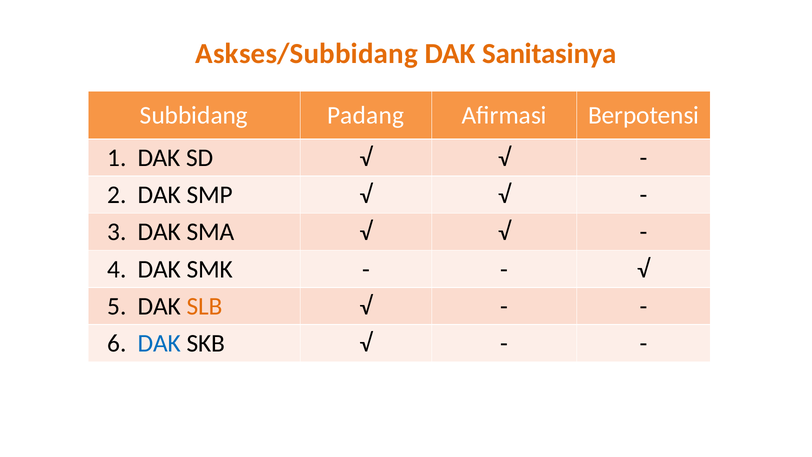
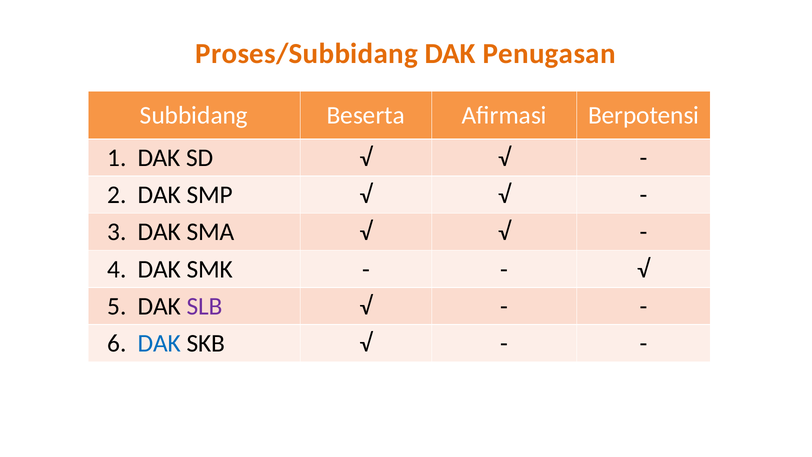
Askses/Subbidang: Askses/Subbidang -> Proses/Subbidang
Sanitasinya: Sanitasinya -> Penugasan
Padang: Padang -> Beserta
SLB colour: orange -> purple
